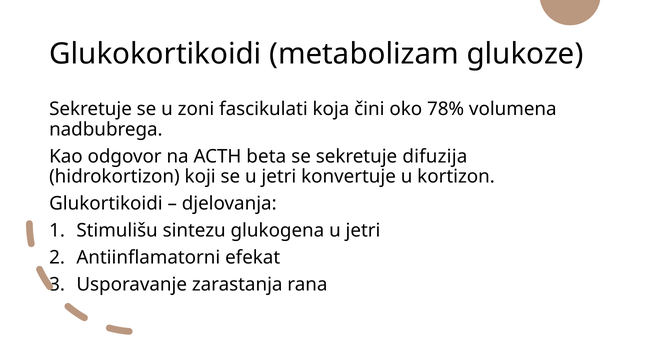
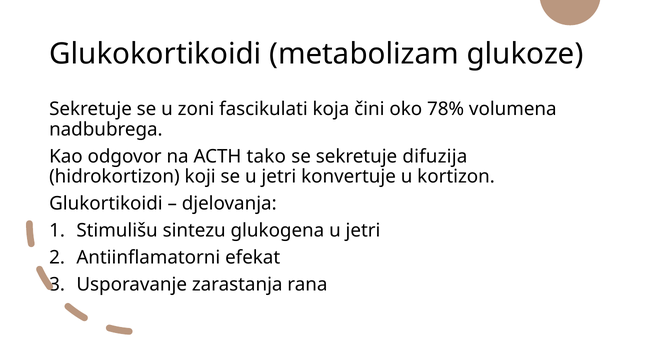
beta: beta -> tako
